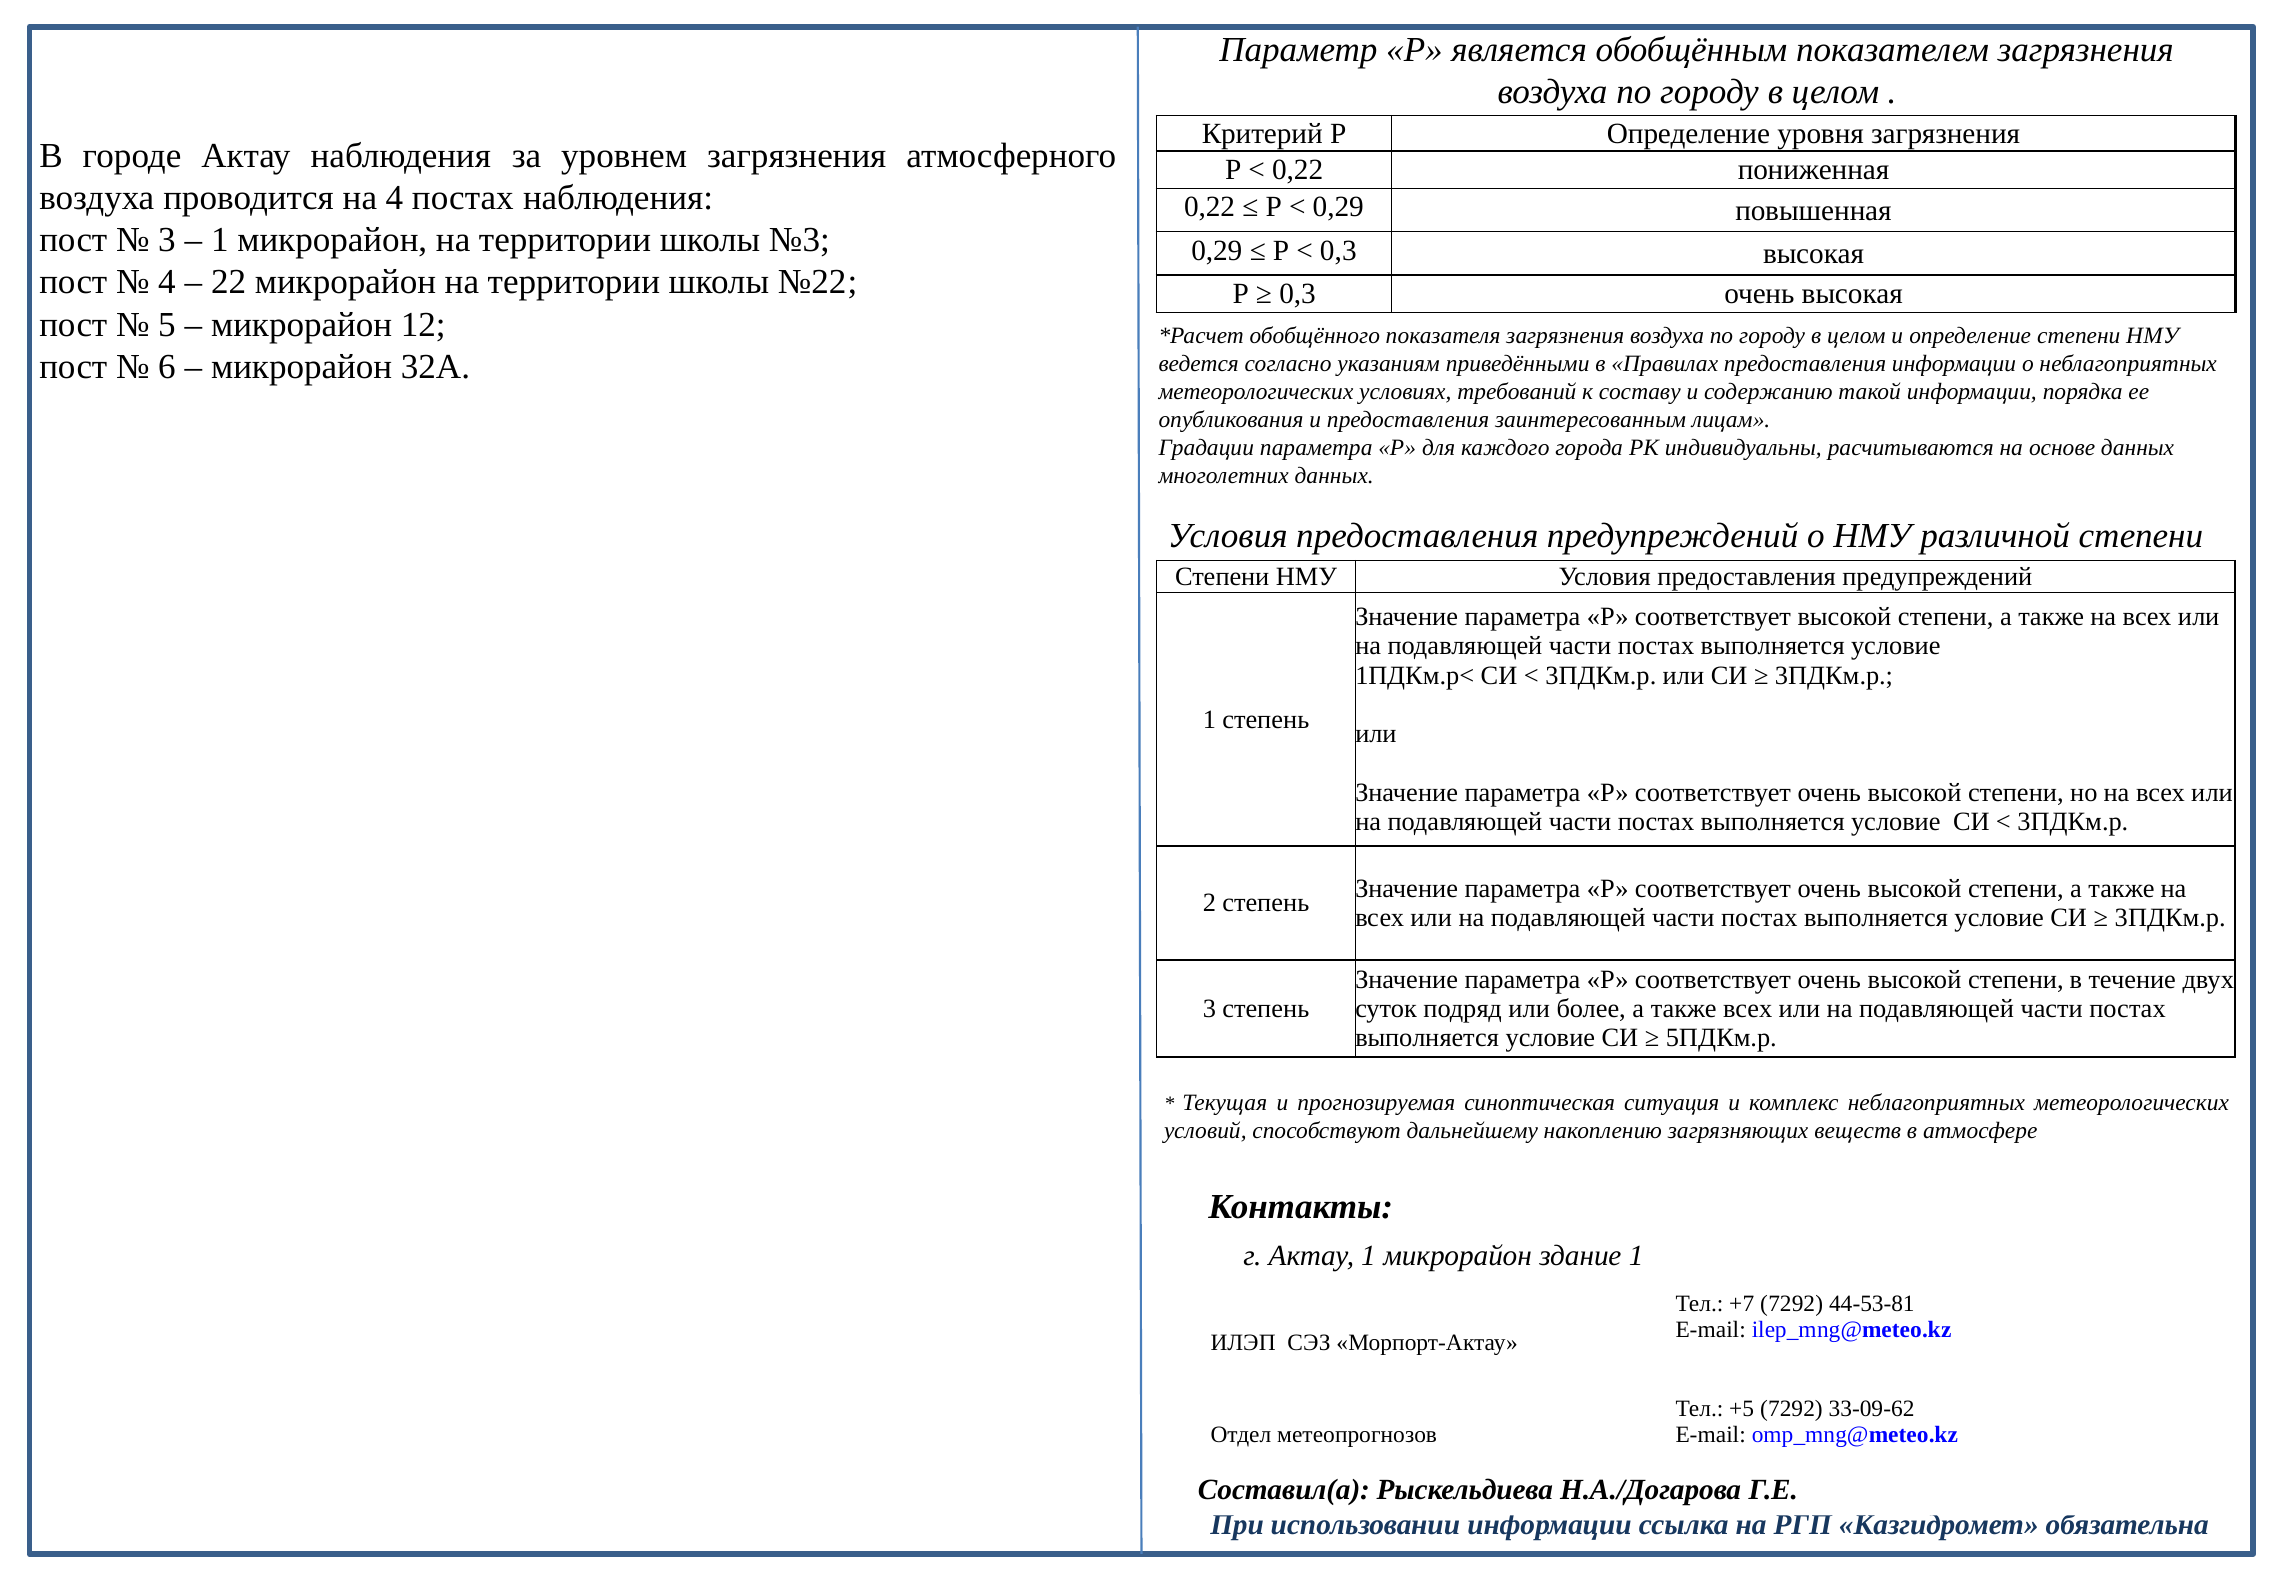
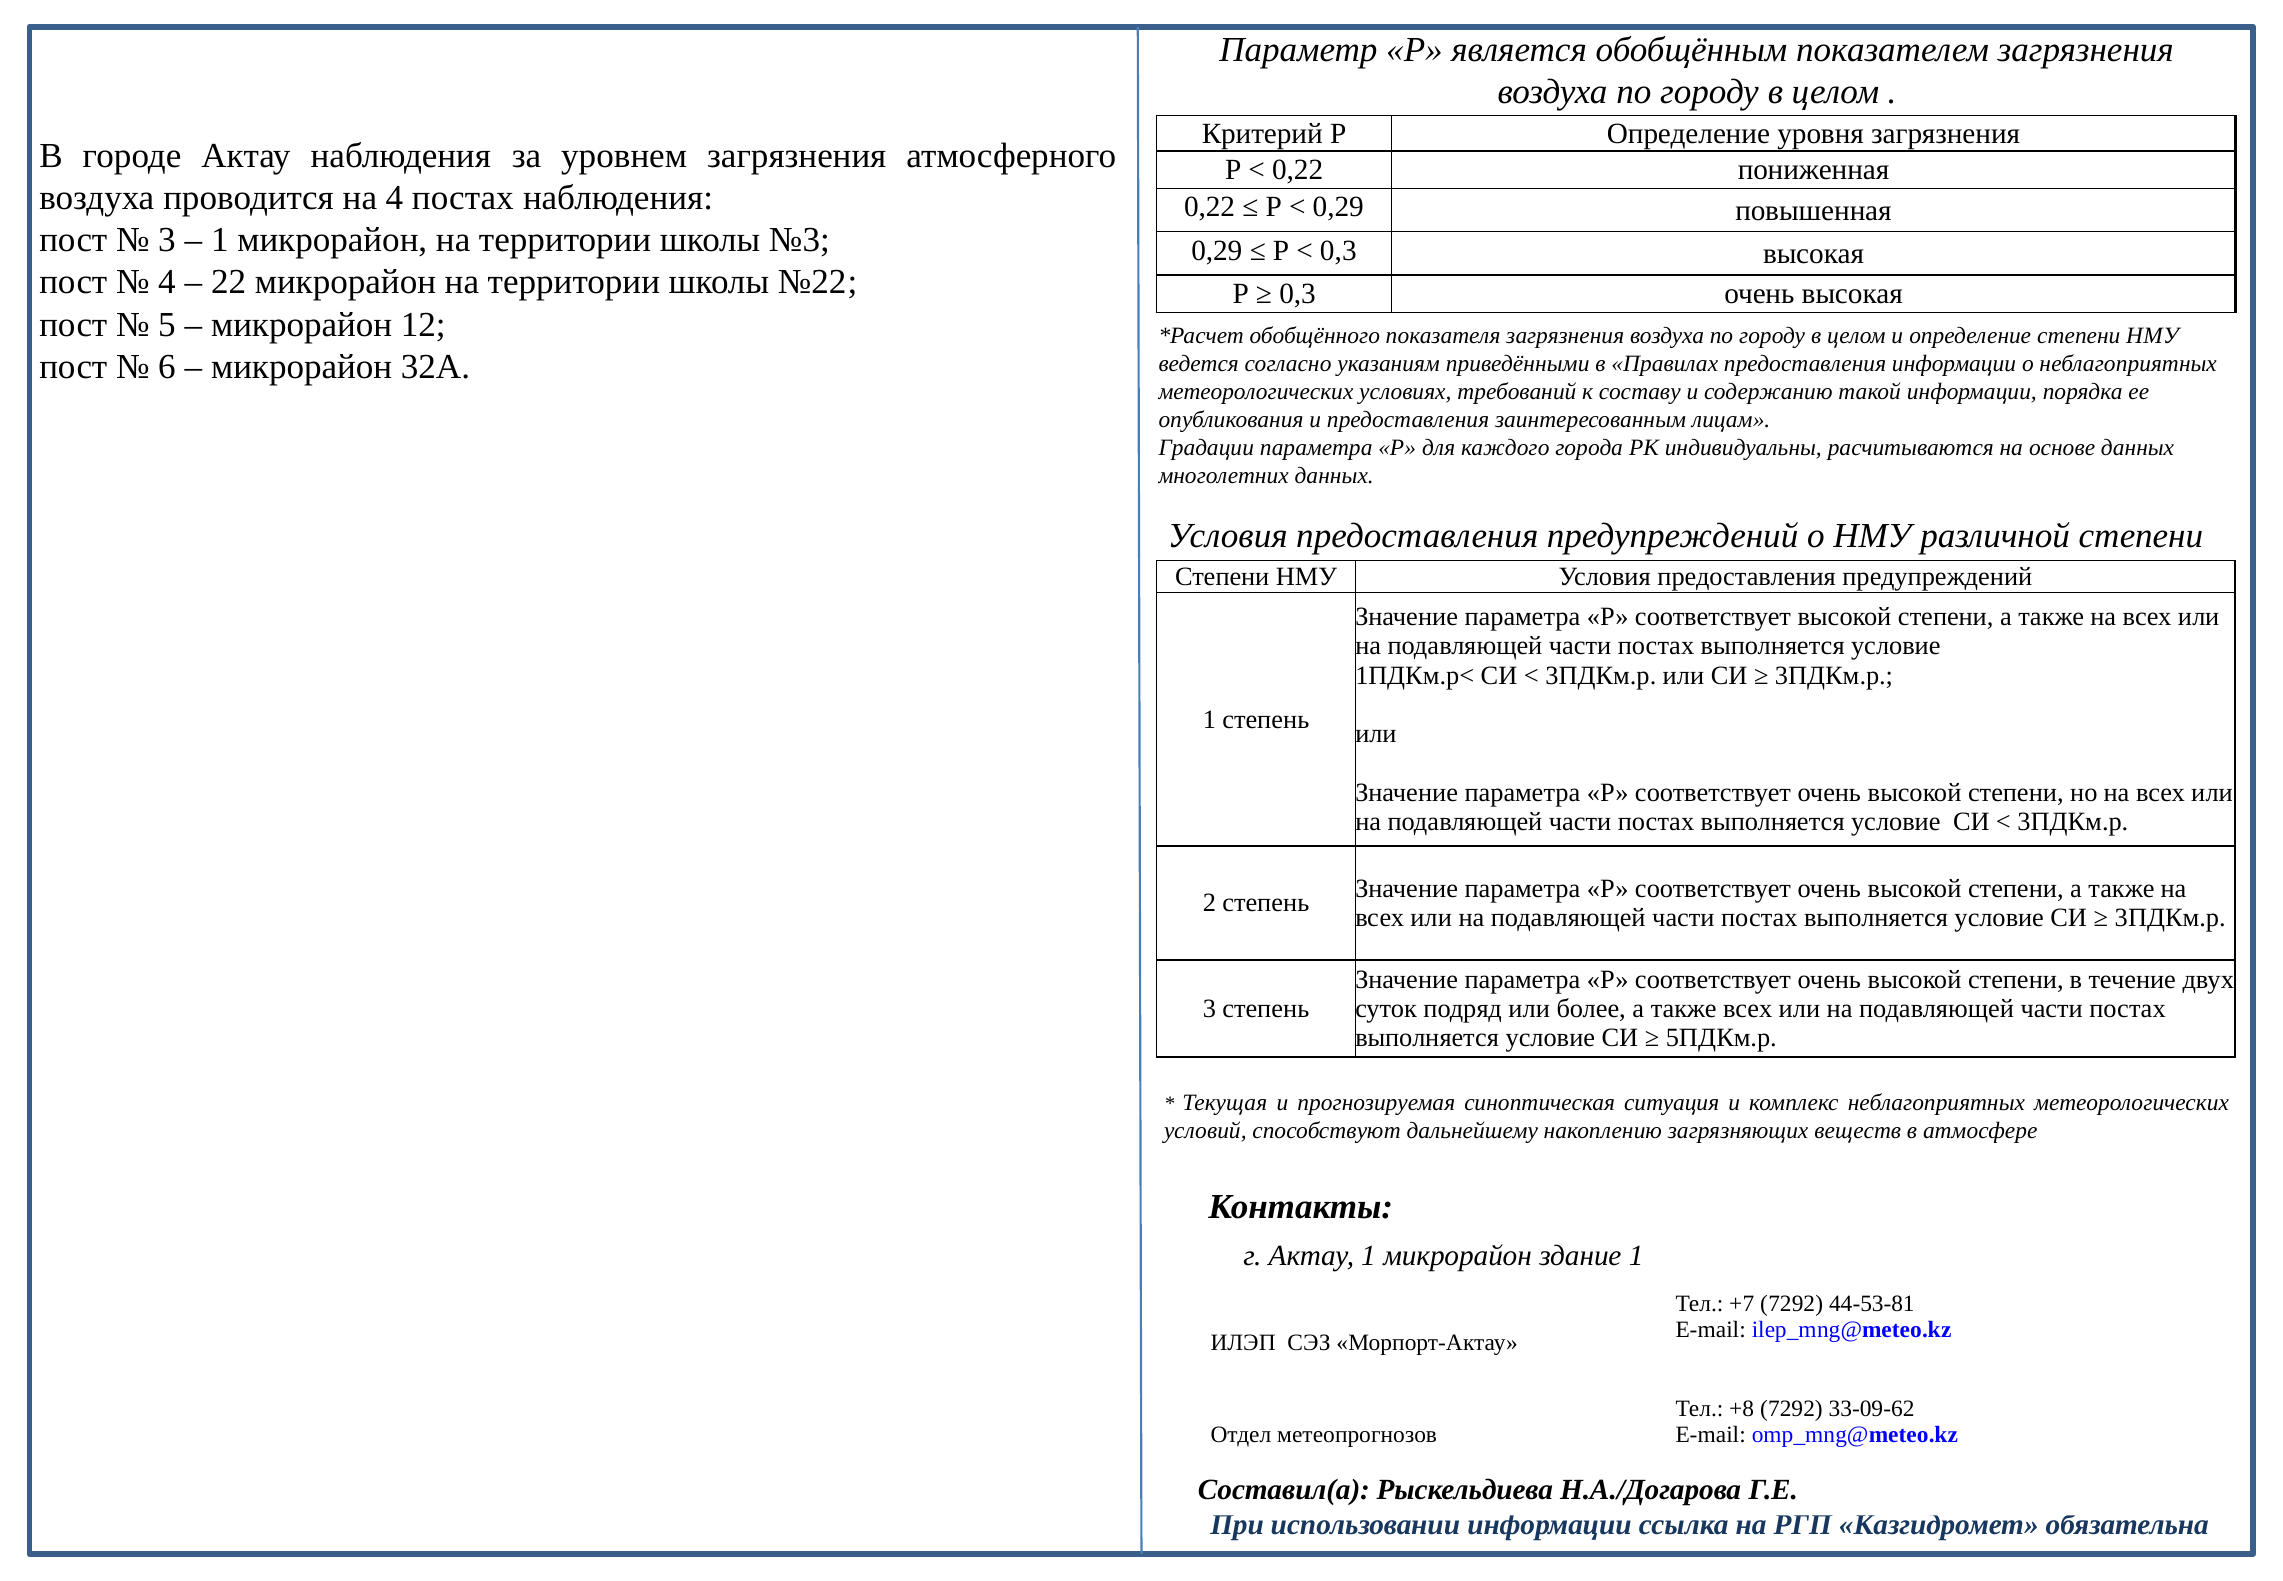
+5: +5 -> +8
